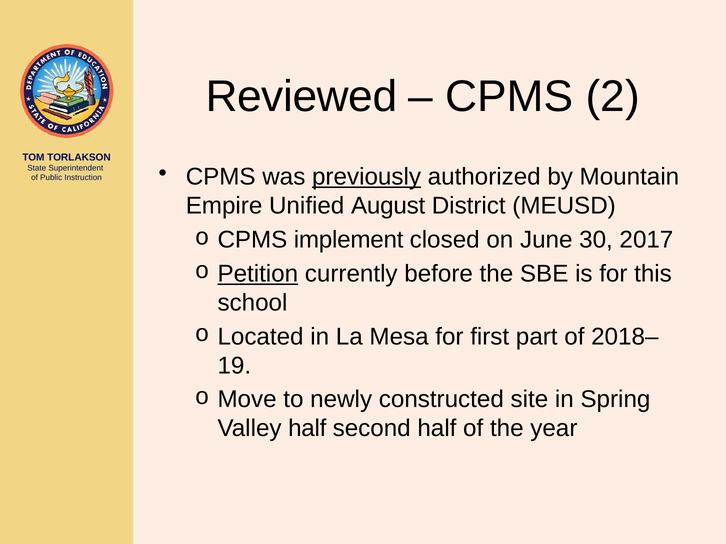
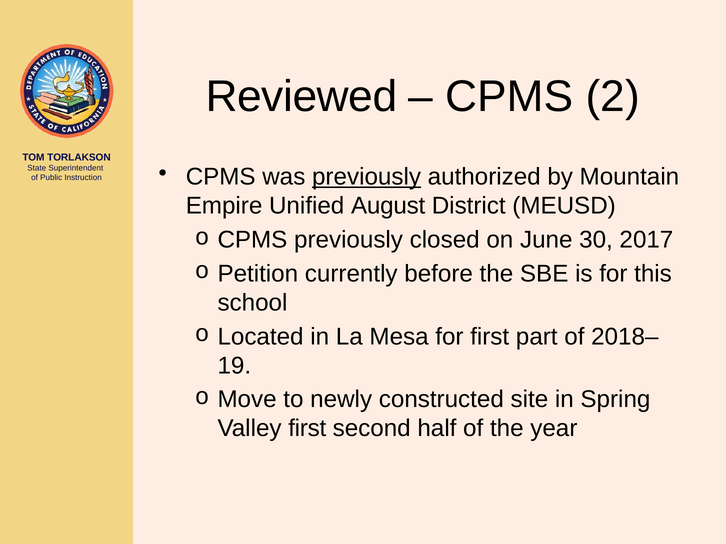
CPMS implement: implement -> previously
Petition underline: present -> none
Valley half: half -> first
